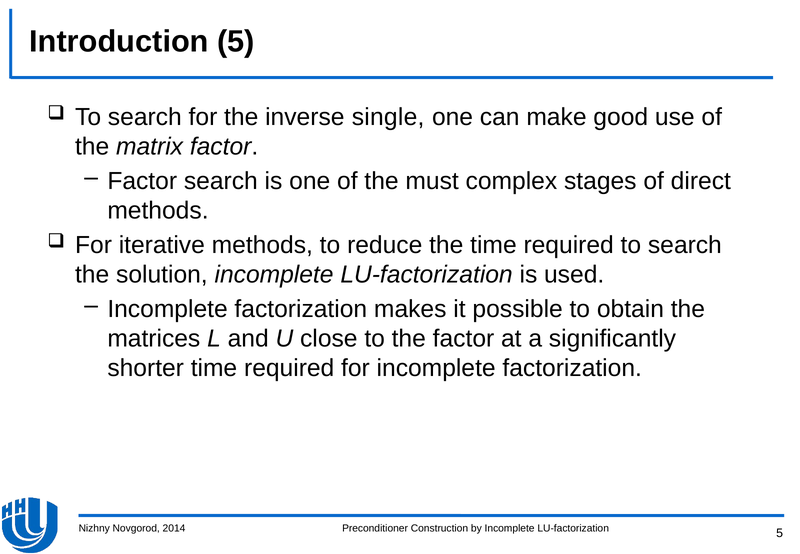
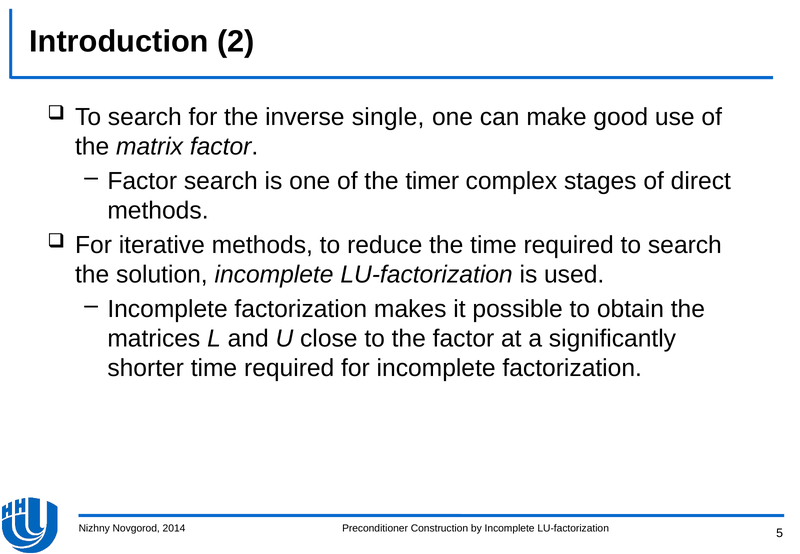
Introduction 5: 5 -> 2
must: must -> timer
